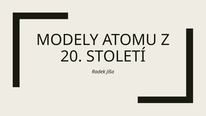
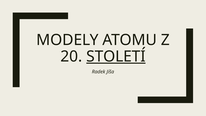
STOLETÍ underline: none -> present
